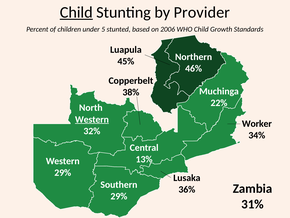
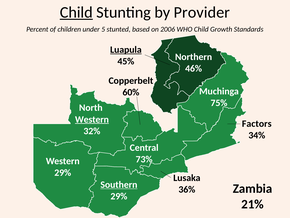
Luapula underline: none -> present
38%: 38% -> 60%
22%: 22% -> 75%
Worker: Worker -> Factors
13%: 13% -> 73%
Southern underline: none -> present
31%: 31% -> 21%
